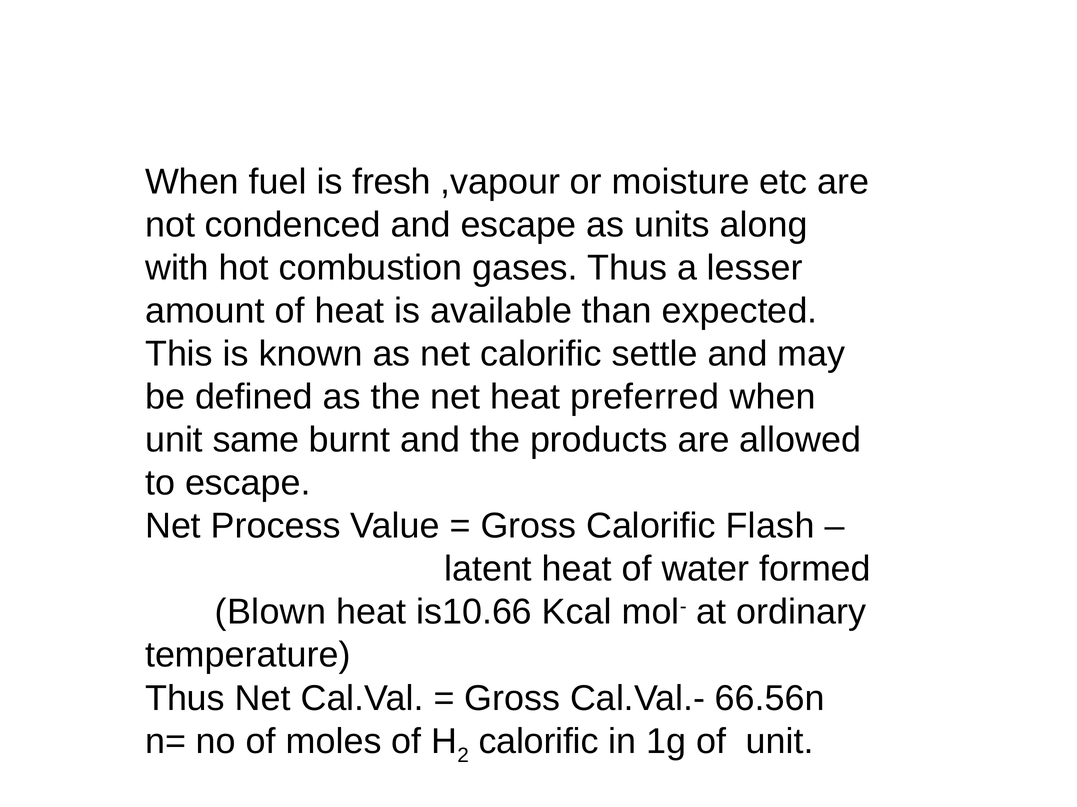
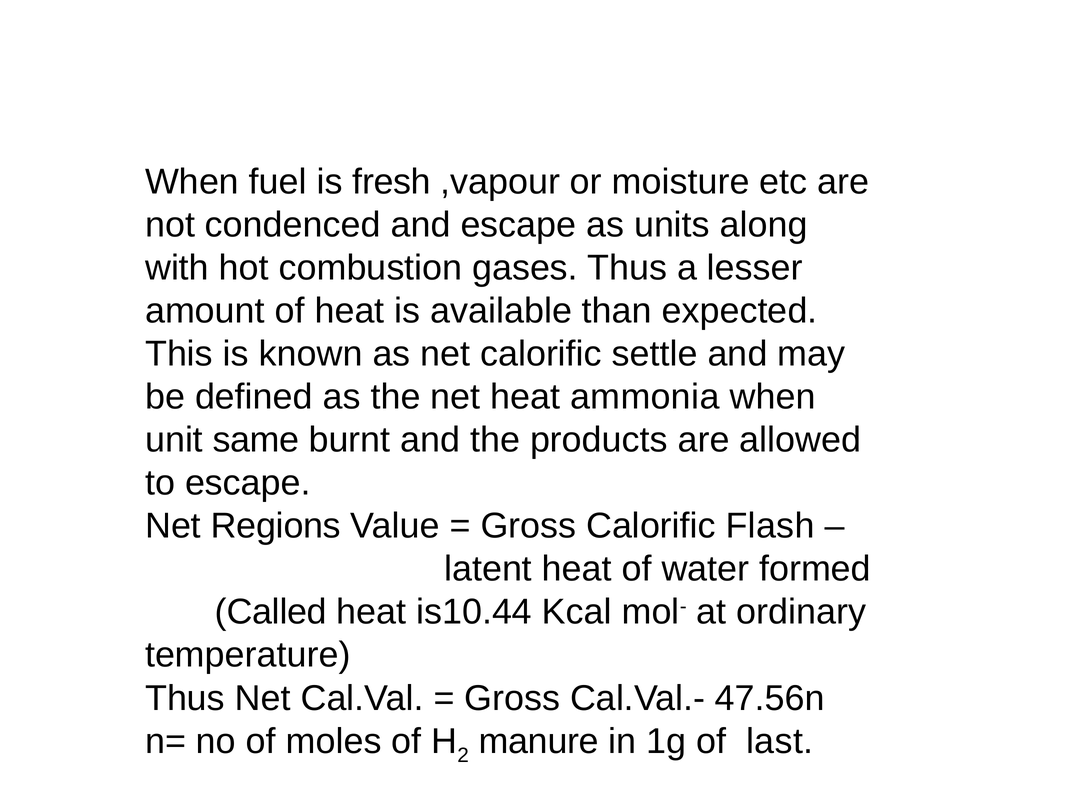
preferred: preferred -> ammonia
Process: Process -> Regions
Blown: Blown -> Called
is10.66: is10.66 -> is10.44
66.56n: 66.56n -> 47.56n
calorific at (539, 742): calorific -> manure
of unit: unit -> last
